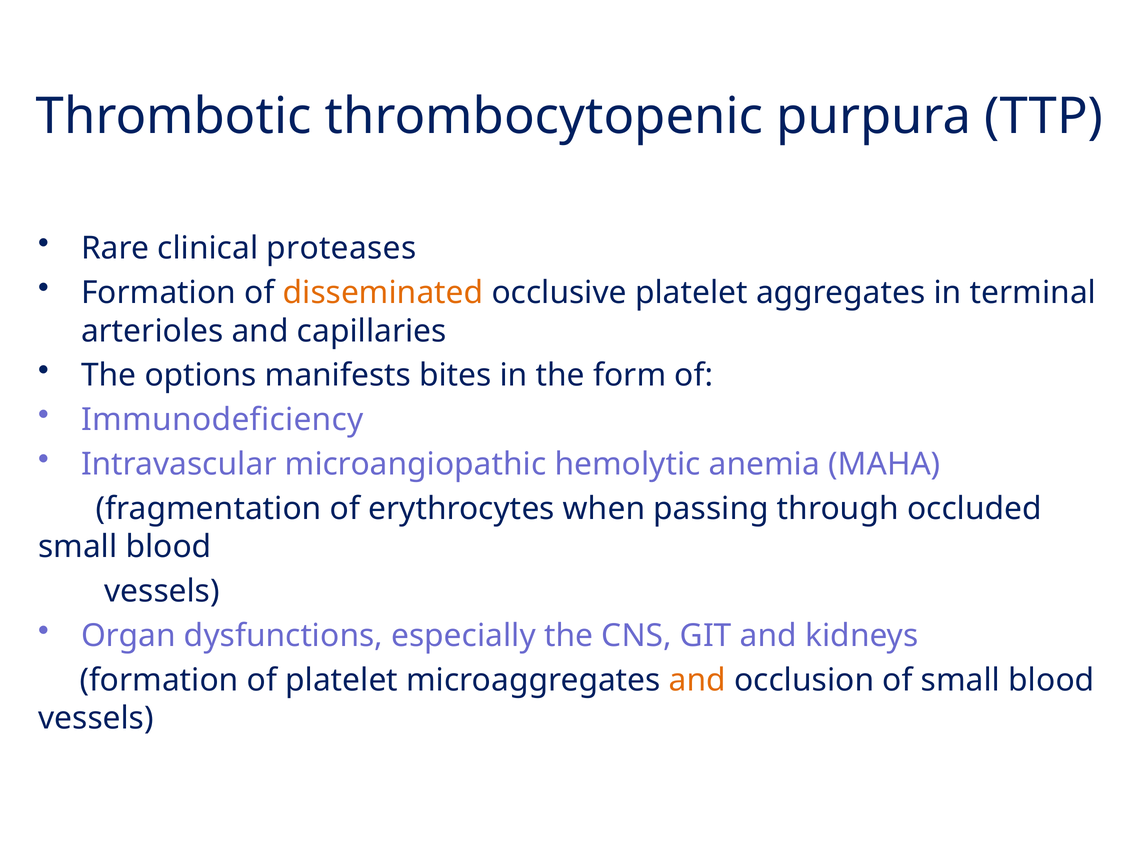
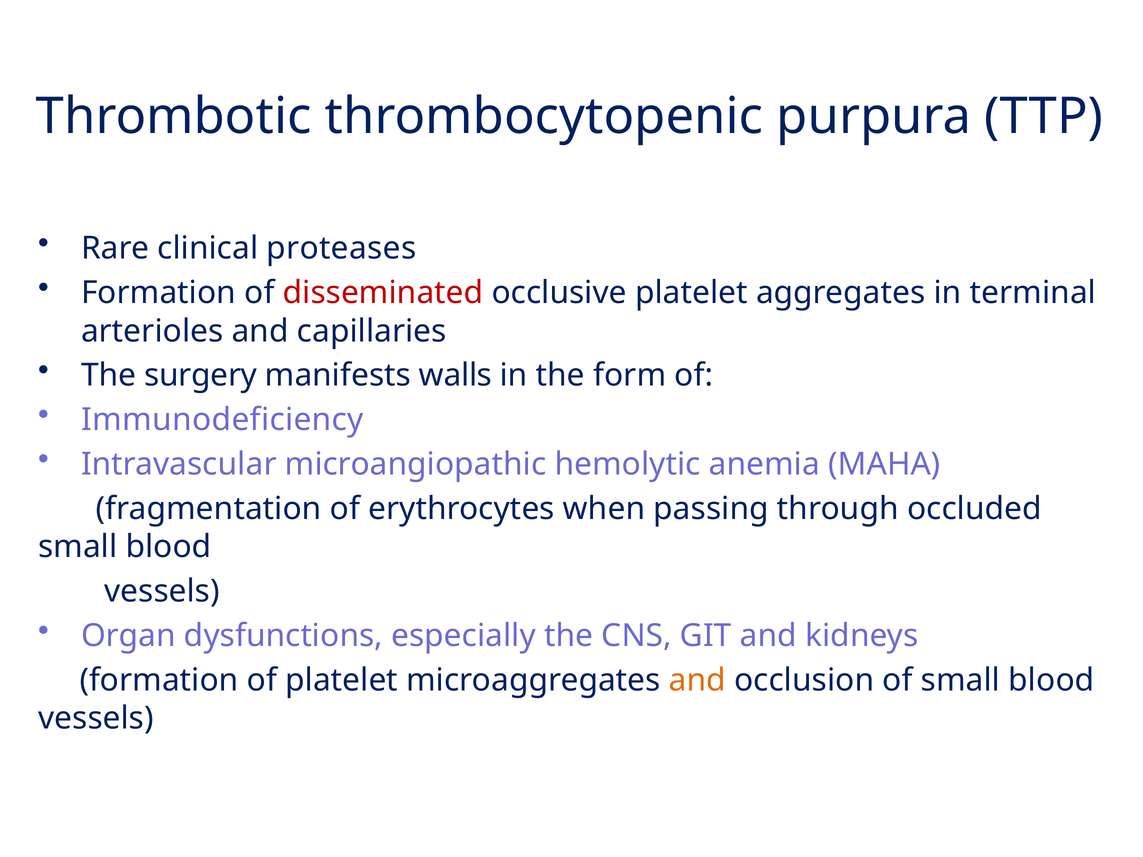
disseminated colour: orange -> red
options: options -> surgery
bites: bites -> walls
